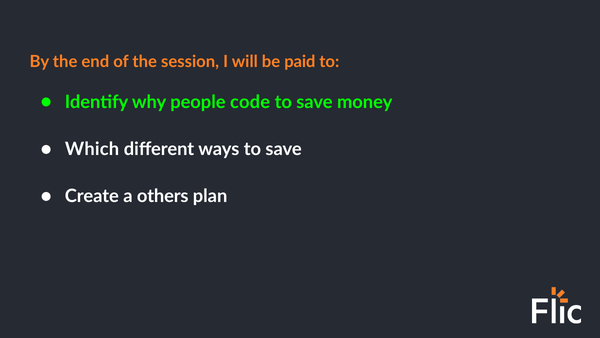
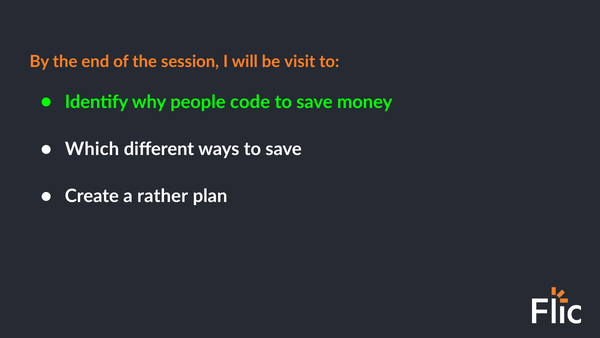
paid: paid -> visit
others: others -> rather
